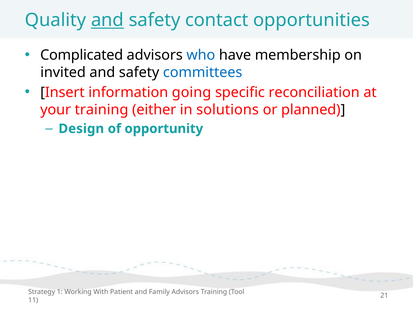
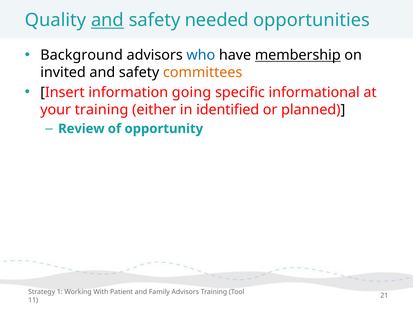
contact: contact -> needed
Complicated: Complicated -> Background
membership underline: none -> present
committees colour: blue -> orange
reconciliation: reconciliation -> informational
solutions: solutions -> identified
Design: Design -> Review
